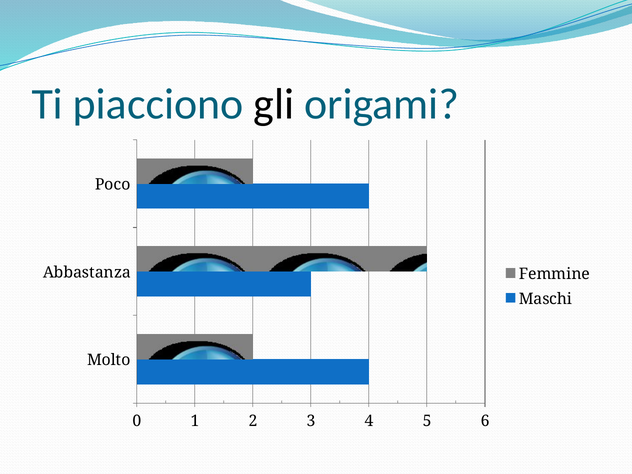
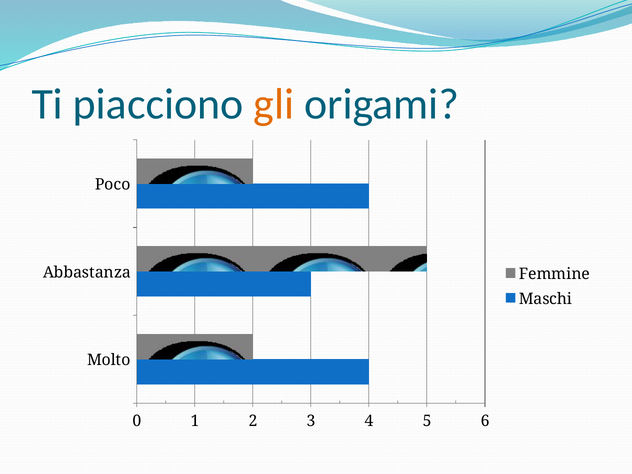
gli colour: black -> orange
